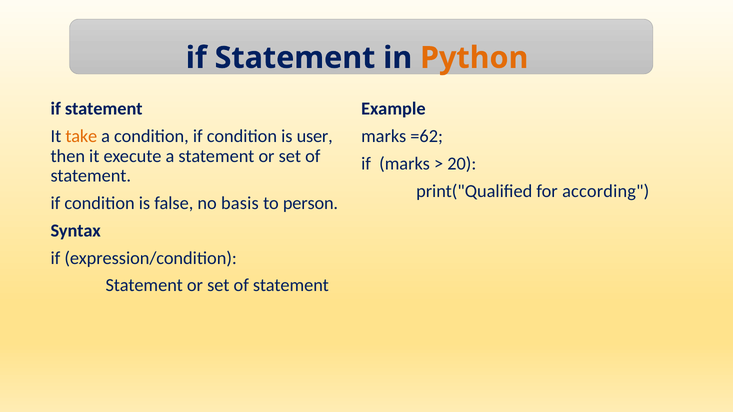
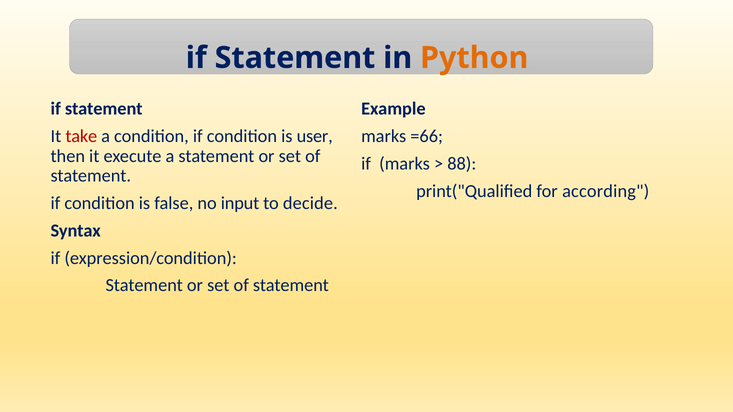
take colour: orange -> red
=62: =62 -> =66
20: 20 -> 88
basis: basis -> input
person: person -> decide
